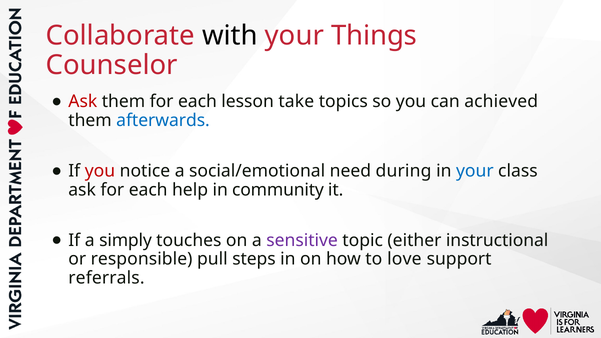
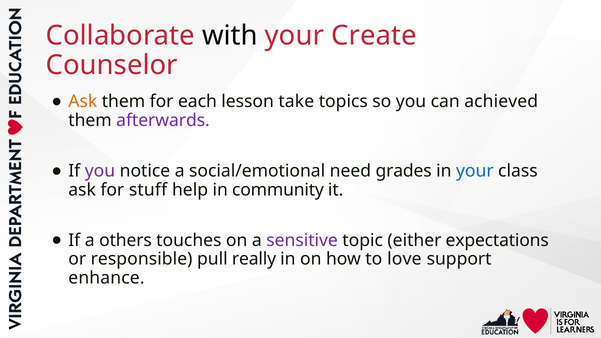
Things: Things -> Create
Ask at (83, 102) colour: red -> orange
afterwards colour: blue -> purple
you at (100, 171) colour: red -> purple
during: during -> grades
ask for each: each -> stuff
simply: simply -> others
instructional: instructional -> expectations
steps: steps -> really
referrals: referrals -> enhance
